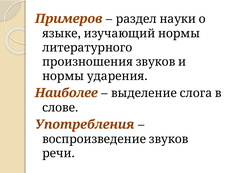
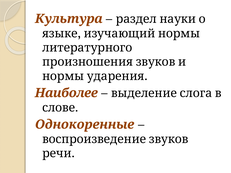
Примеров: Примеров -> Культура
Употребления: Употребления -> Однокоренные
